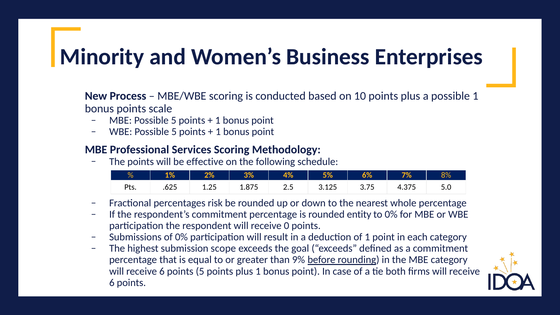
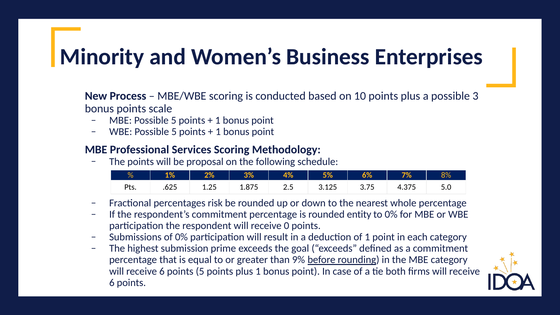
possible 1: 1 -> 3
effective: effective -> proposal
scope: scope -> prime
